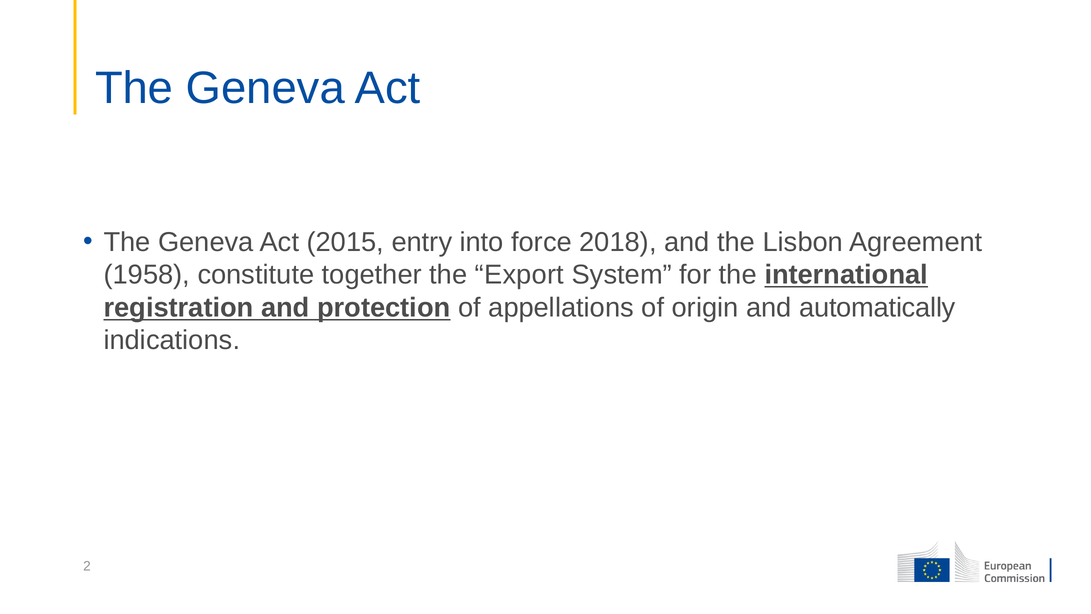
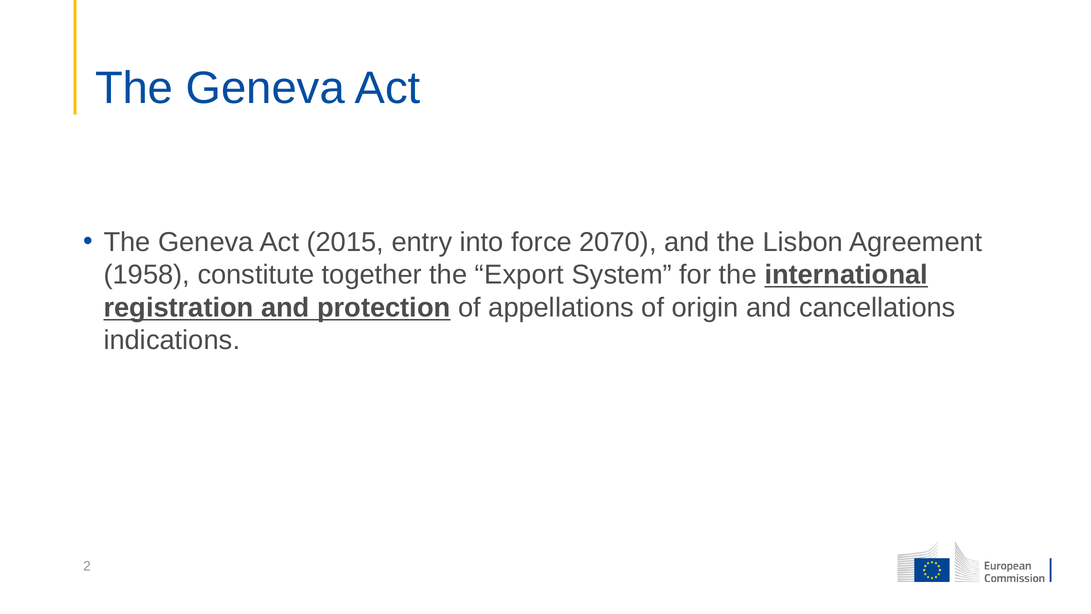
2018: 2018 -> 2070
automatically: automatically -> cancellations
